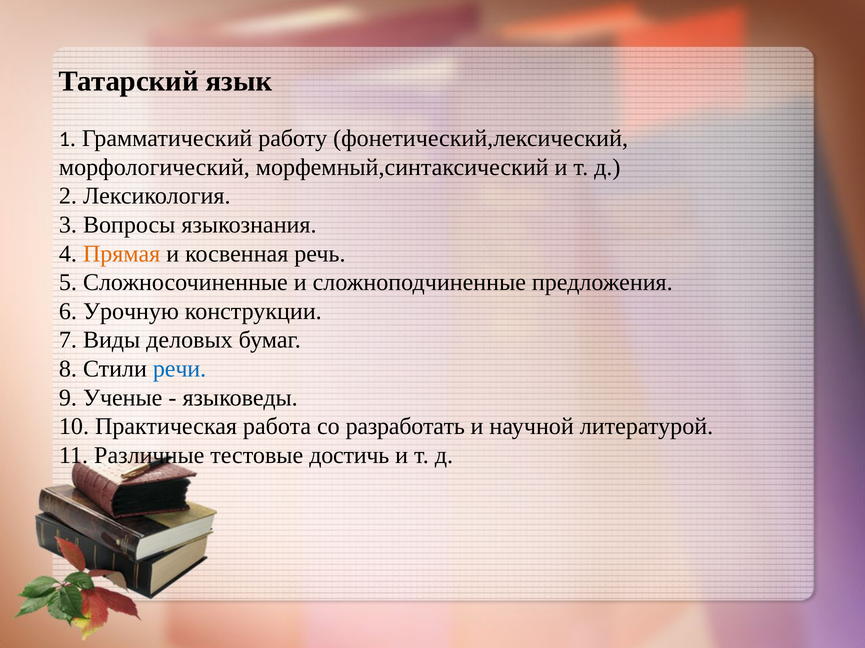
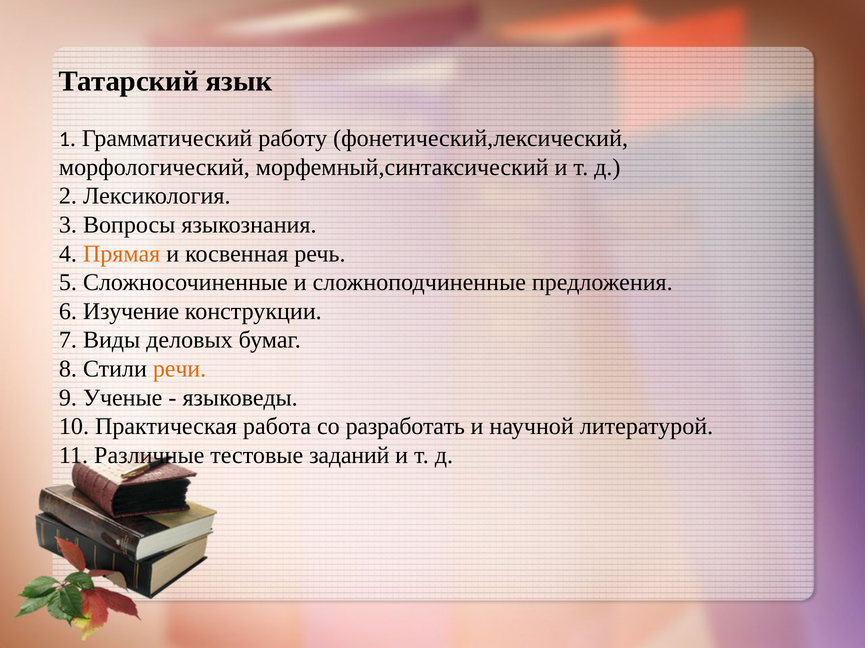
Урочную: Урочную -> Изучение
речи colour: blue -> orange
достичь: достичь -> заданий
